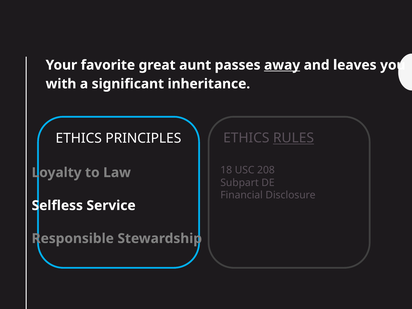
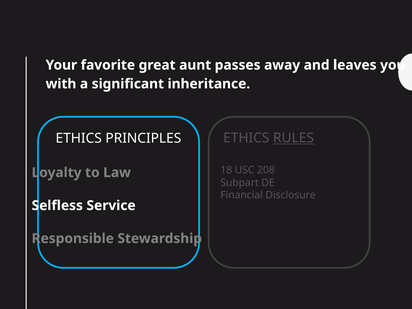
away underline: present -> none
